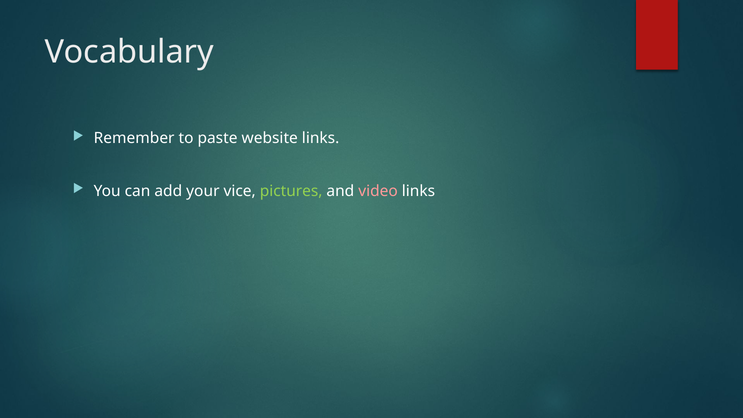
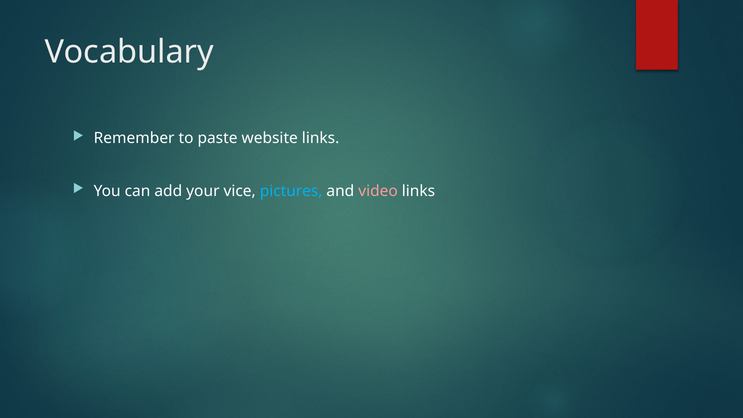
pictures colour: light green -> light blue
